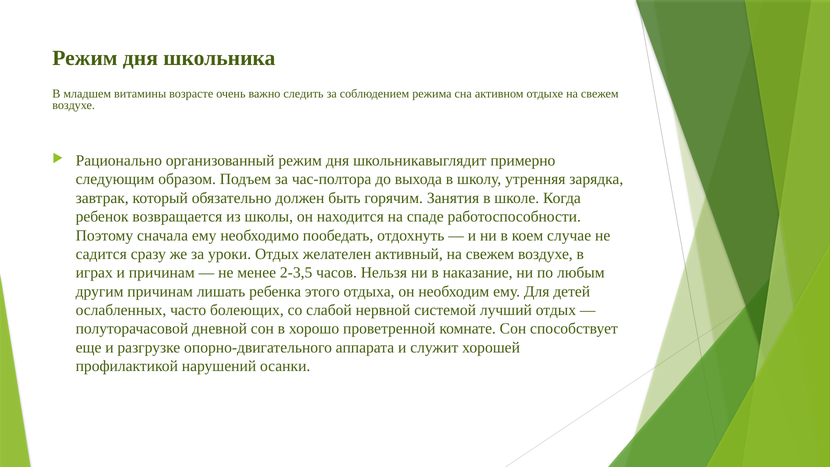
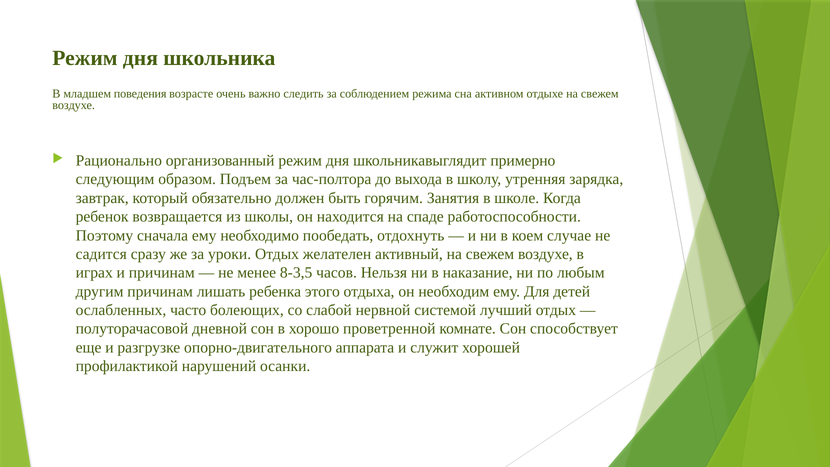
витамины: витамины -> поведения
2-3,5: 2-3,5 -> 8-3,5
